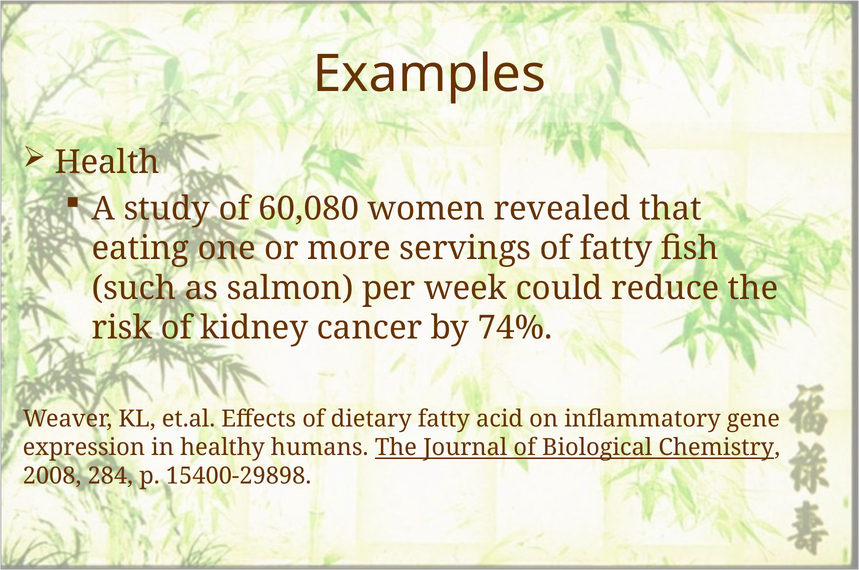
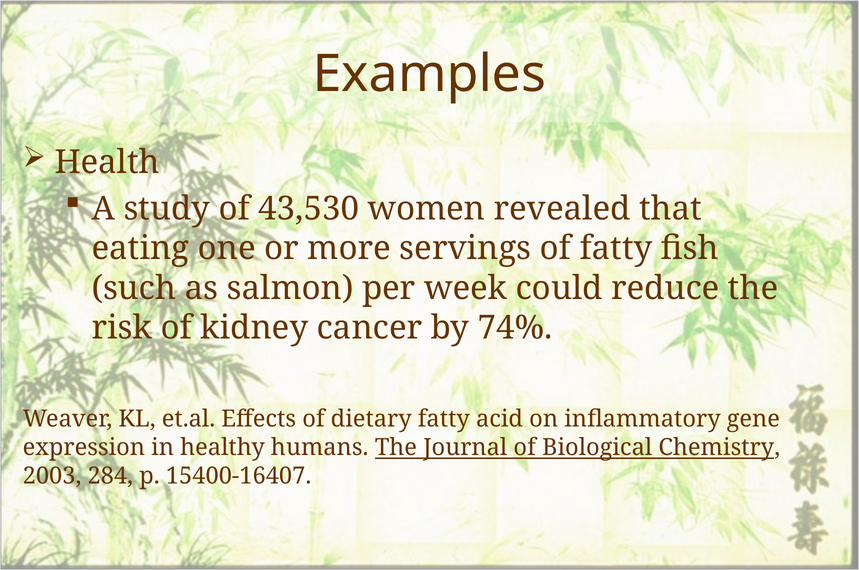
60,080: 60,080 -> 43,530
2008: 2008 -> 2003
15400-29898: 15400-29898 -> 15400-16407
